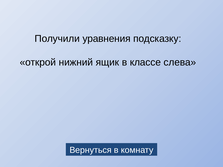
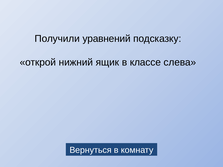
уравнения: уравнения -> уравнений
